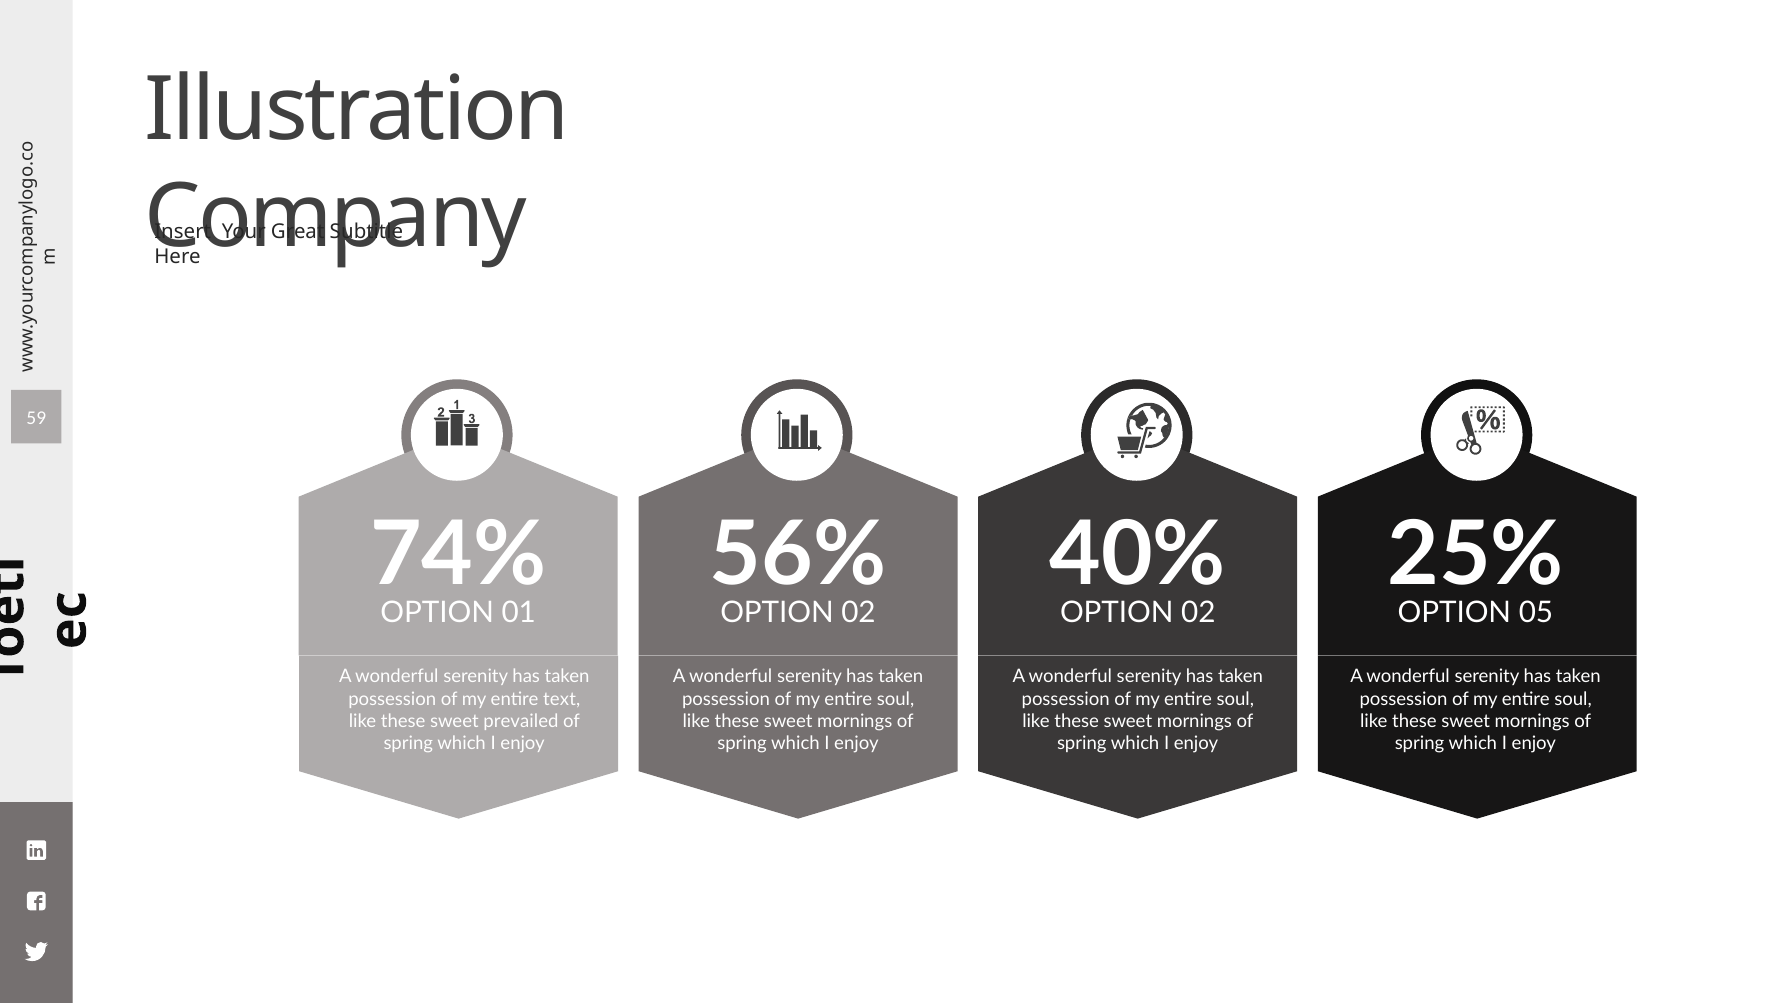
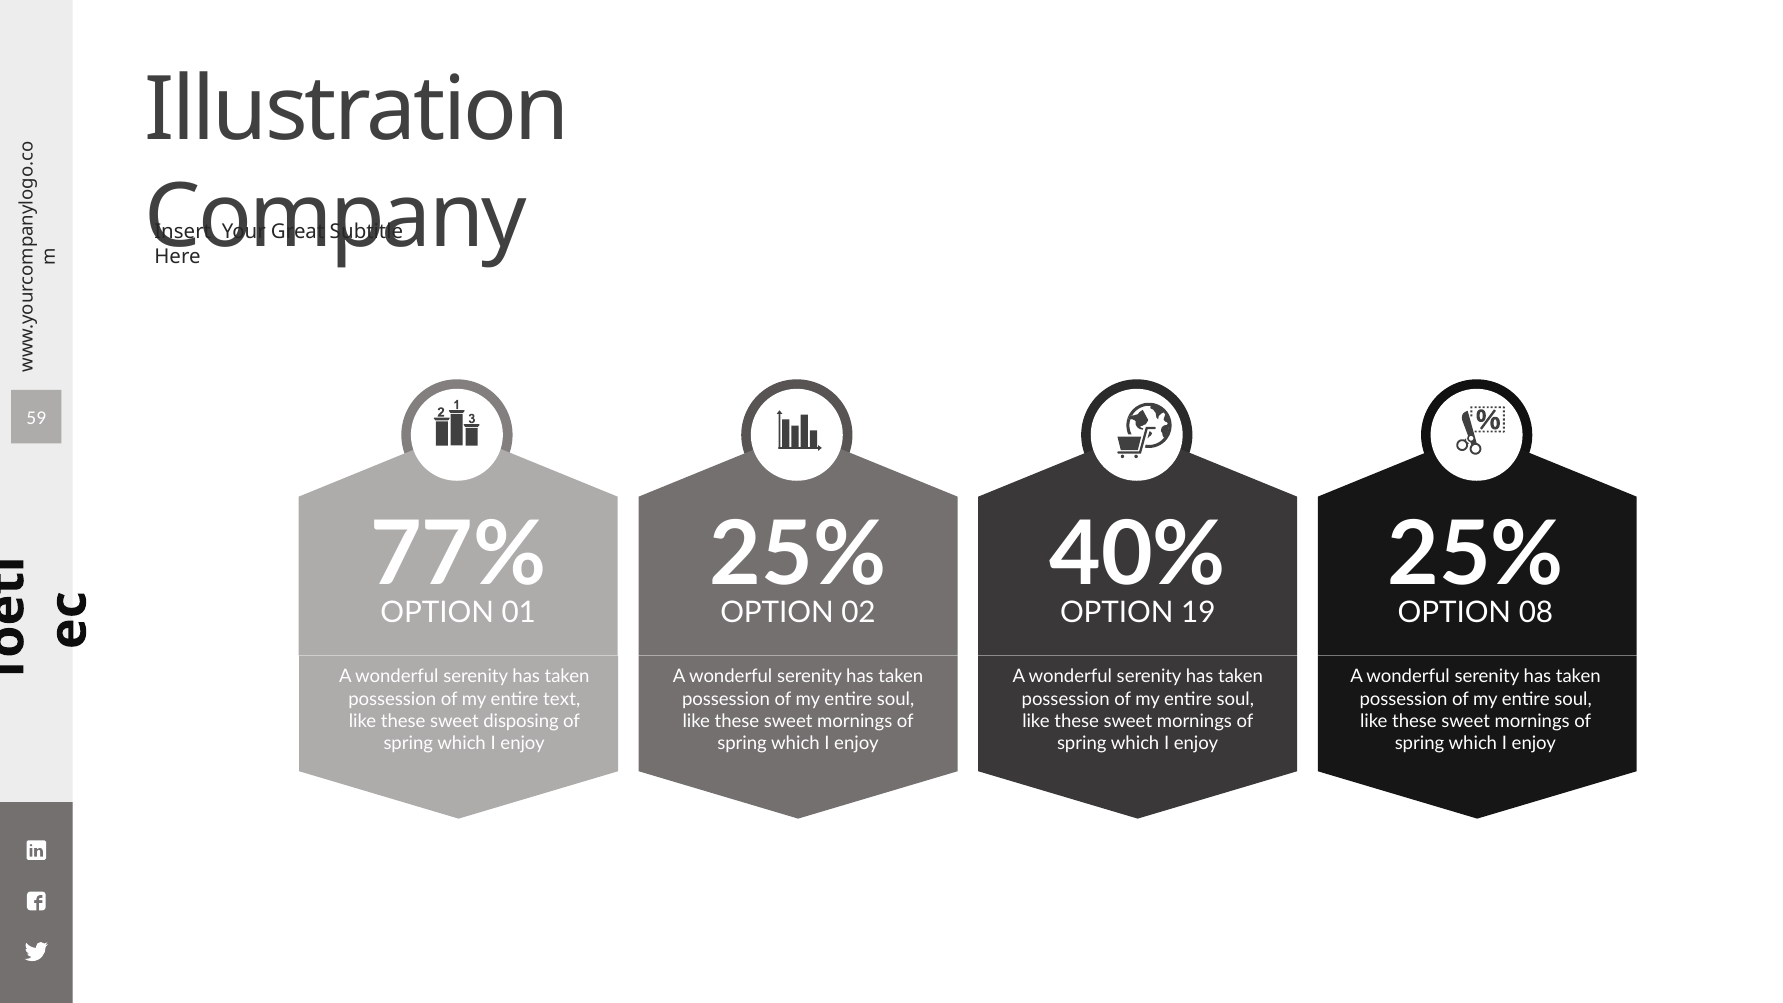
74%: 74% -> 77%
56% at (798, 555): 56% -> 25%
02 at (1198, 613): 02 -> 19
05: 05 -> 08
prevailed: prevailed -> disposing
